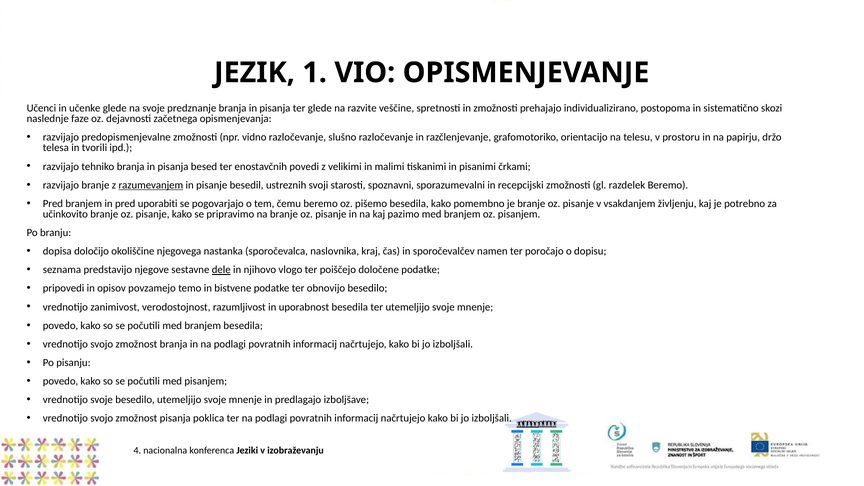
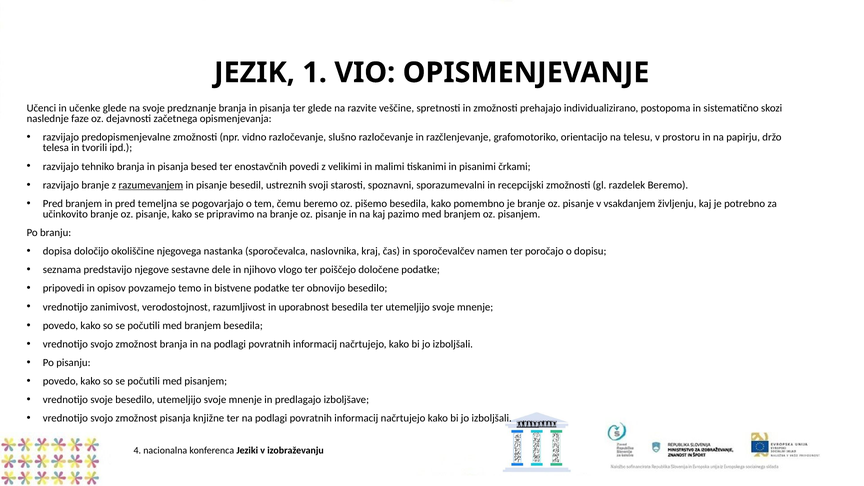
uporabiti: uporabiti -> temeljna
dele underline: present -> none
poklica: poklica -> knjižne
